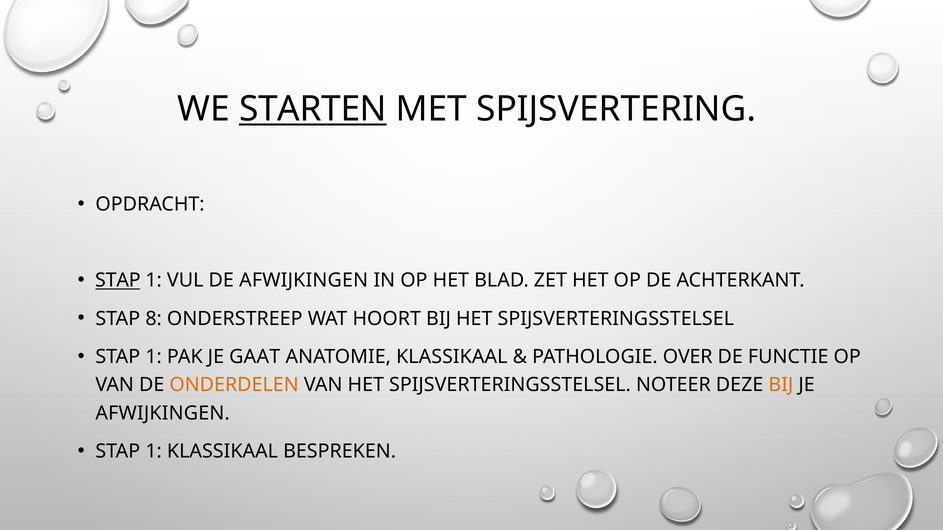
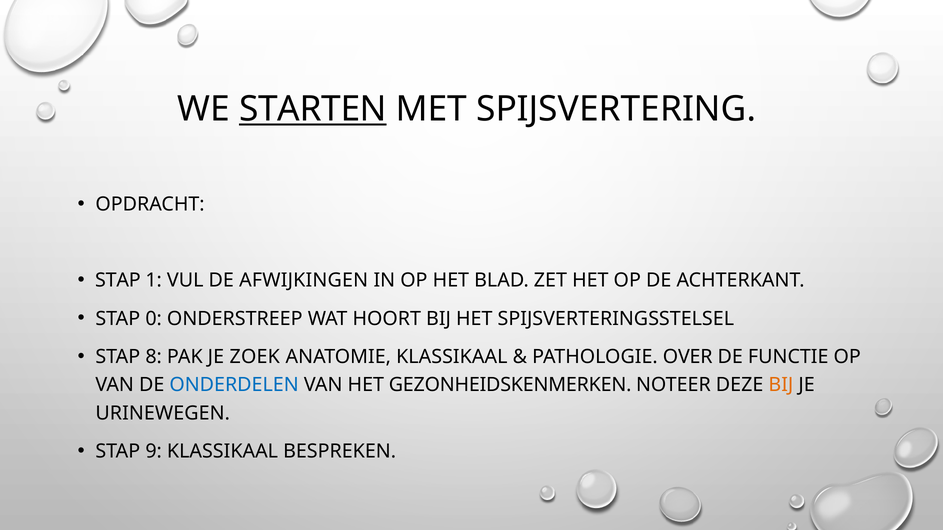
STAP at (118, 281) underline: present -> none
8: 8 -> 0
1 at (154, 357): 1 -> 8
GAAT: GAAT -> ZOEK
ONDERDELEN colour: orange -> blue
VAN HET SPIJSVERTERINGSSTELSEL: SPIJSVERTERINGSSTELSEL -> GEZONHEIDSKENMERKEN
AFWIJKINGEN at (163, 414): AFWIJKINGEN -> URINEWEGEN
1 at (154, 452): 1 -> 9
